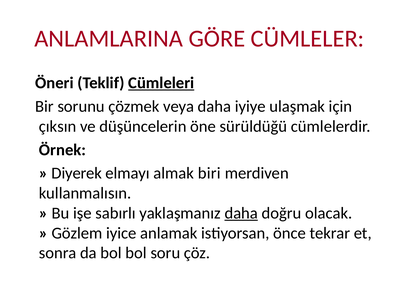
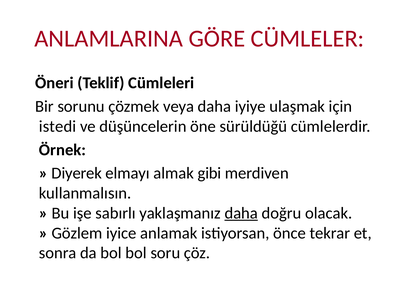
Cümleleri underline: present -> none
çıksın: çıksın -> istedi
biri: biri -> gibi
